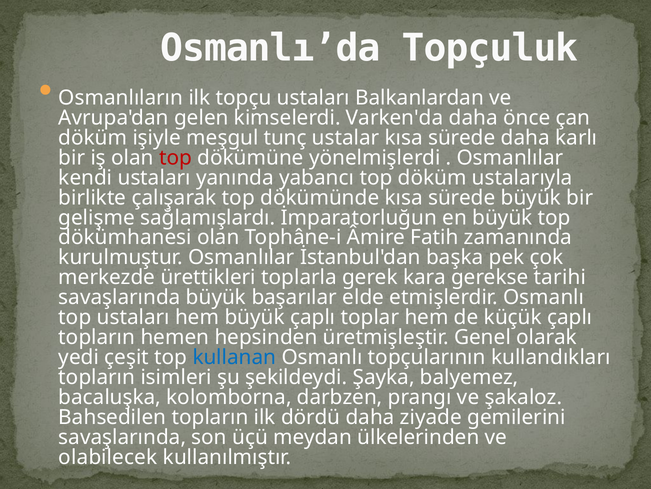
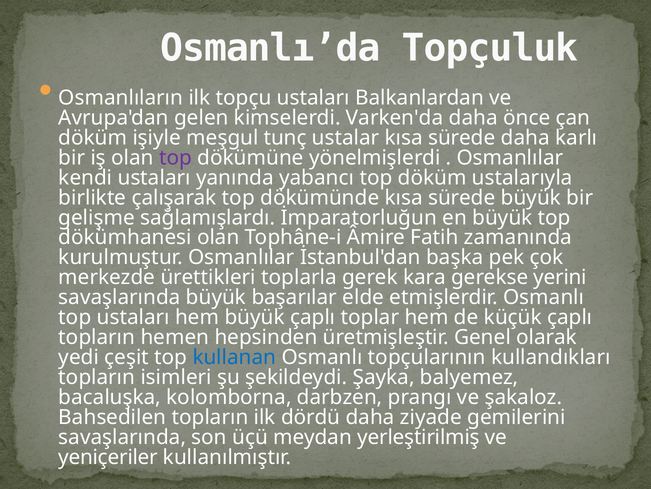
top at (176, 157) colour: red -> purple
tarihi: tarihi -> yerini
ülkelerinden: ülkelerinden -> yerleştirilmiş
olabilecek: olabilecek -> yeniçeriler
